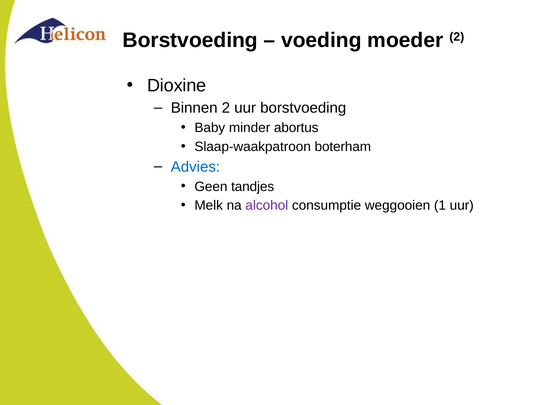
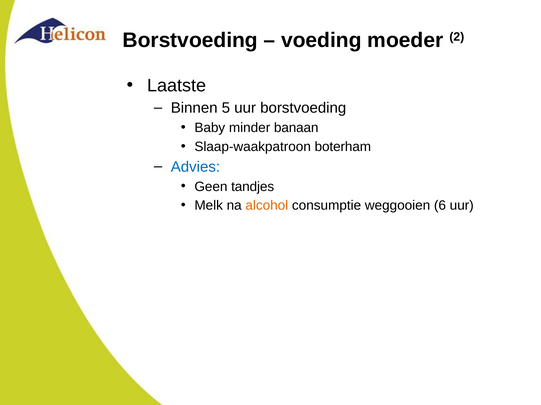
Dioxine: Dioxine -> Laatste
Binnen 2: 2 -> 5
abortus: abortus -> banaan
alcohol colour: purple -> orange
1: 1 -> 6
